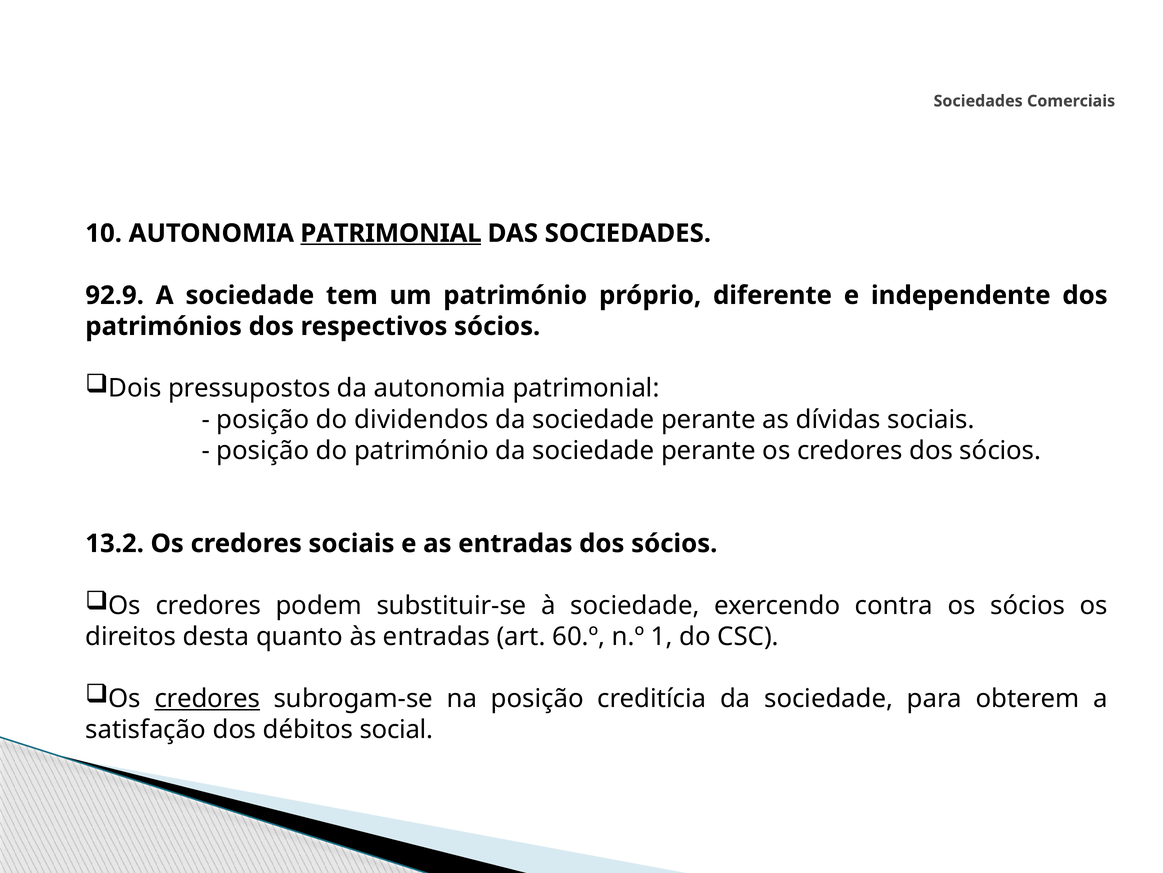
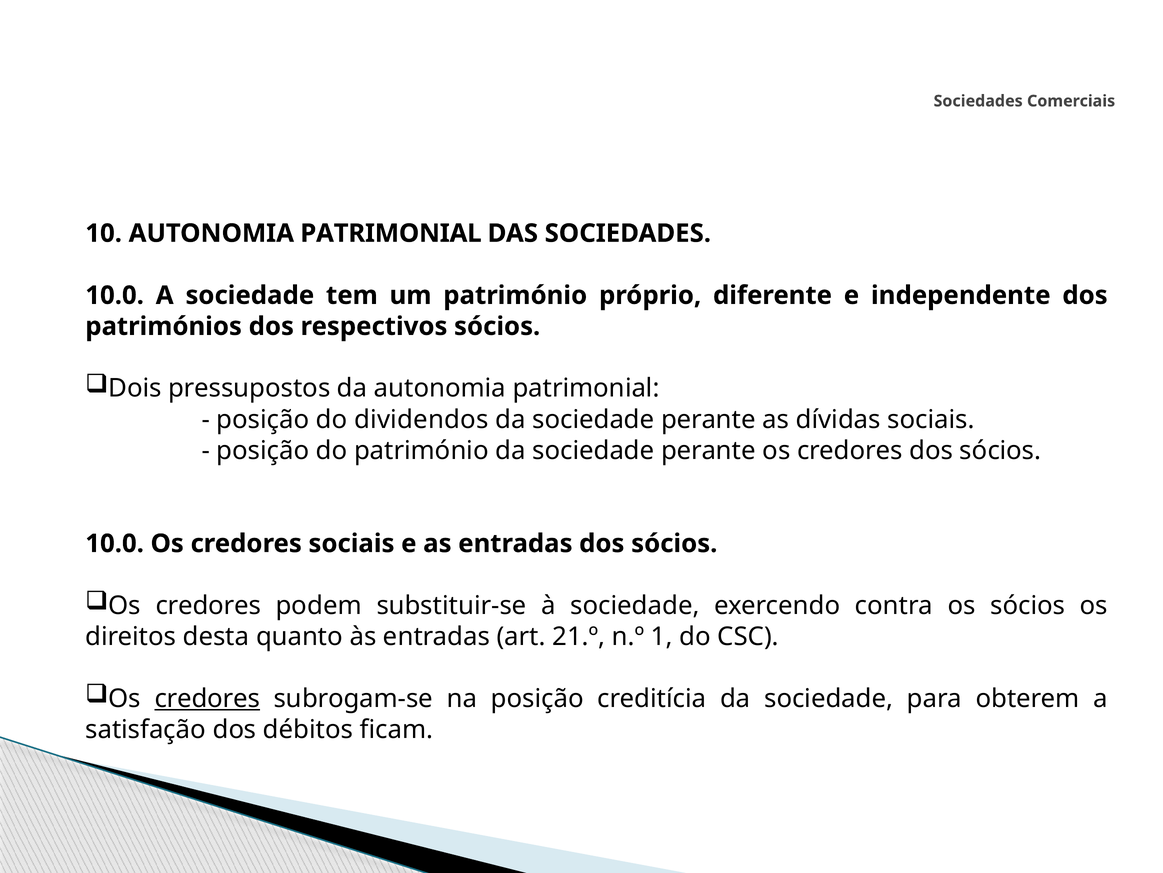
PATRIMONIAL at (391, 233) underline: present -> none
92.9 at (115, 295): 92.9 -> 10.0
13.2 at (115, 543): 13.2 -> 10.0
60.º: 60.º -> 21.º
social: social -> ficam
